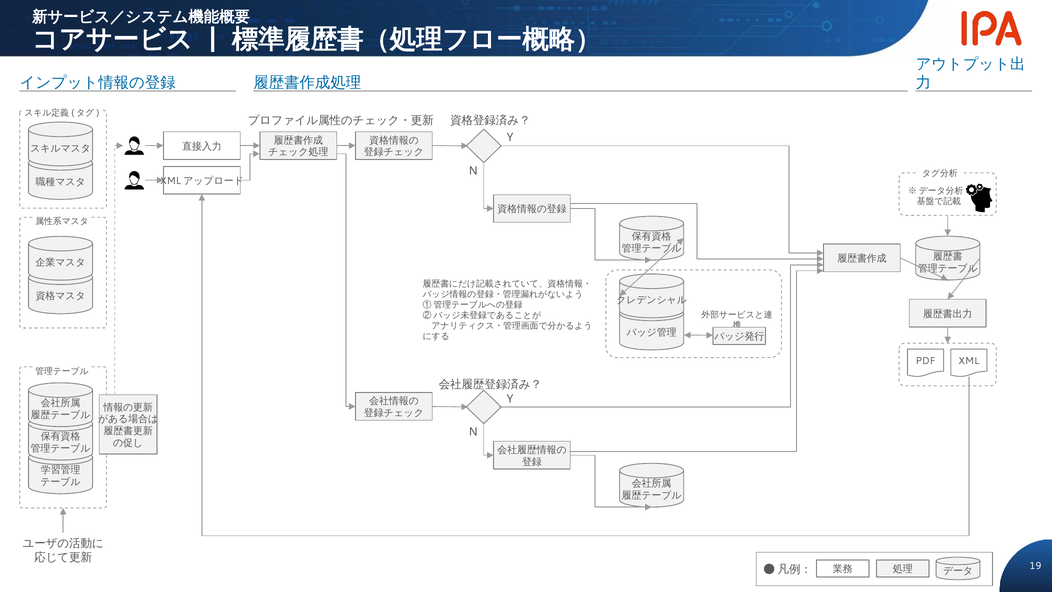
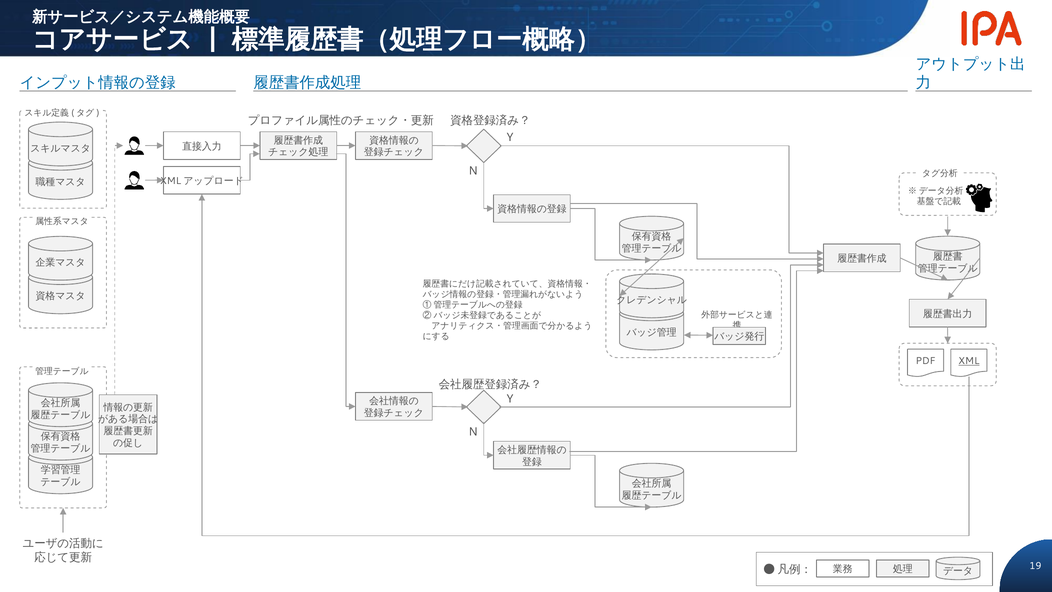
XML underline: none -> present
